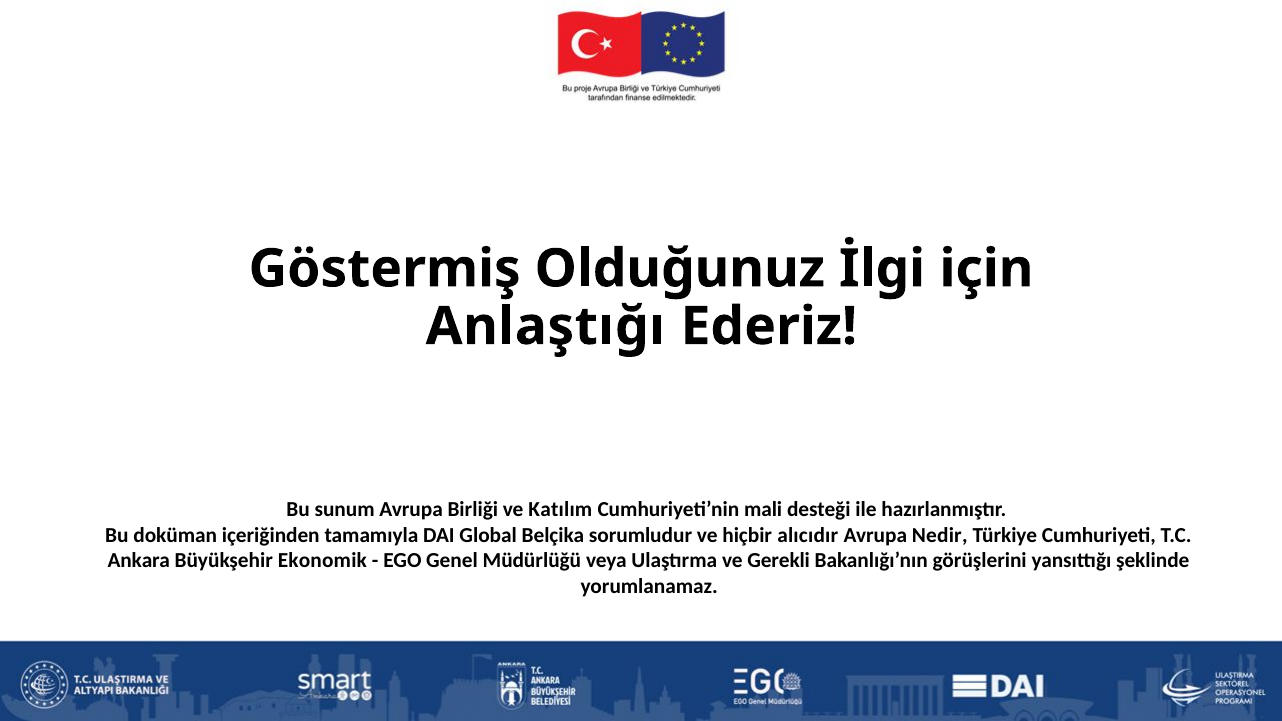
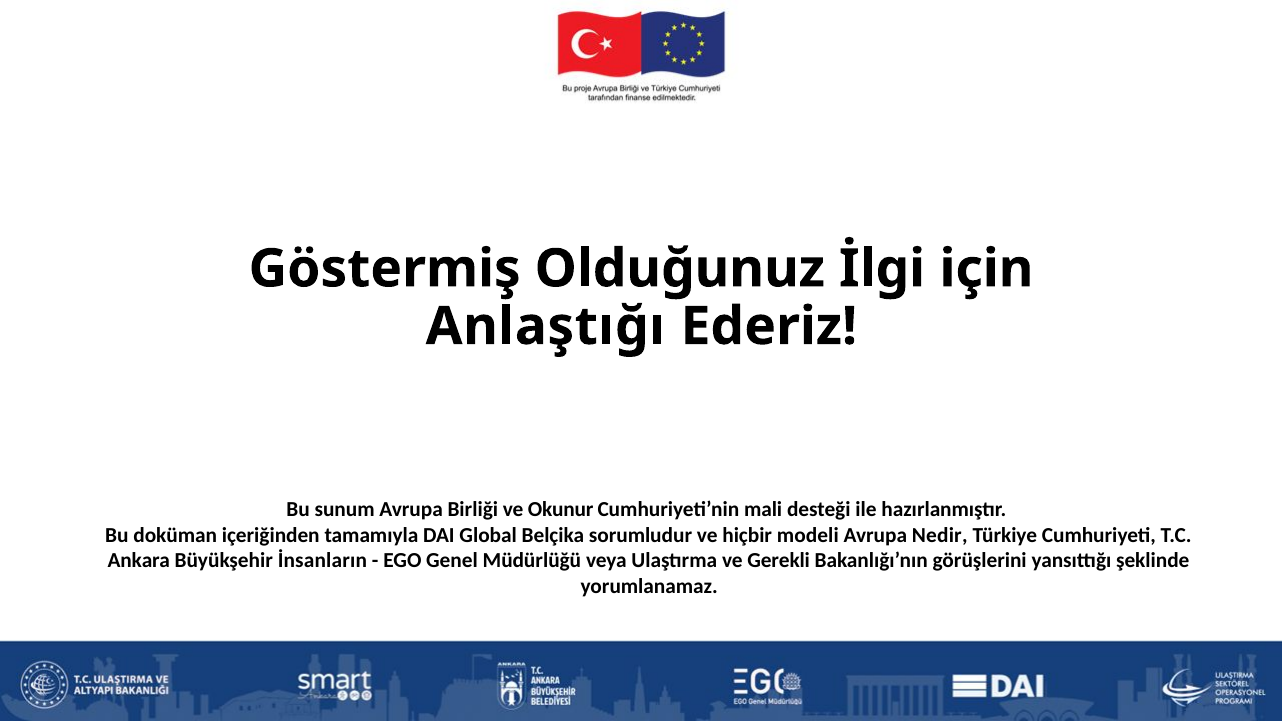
Katılım: Katılım -> Okunur
alıcıdır: alıcıdır -> modeli
Ekonomik: Ekonomik -> İnsanların
